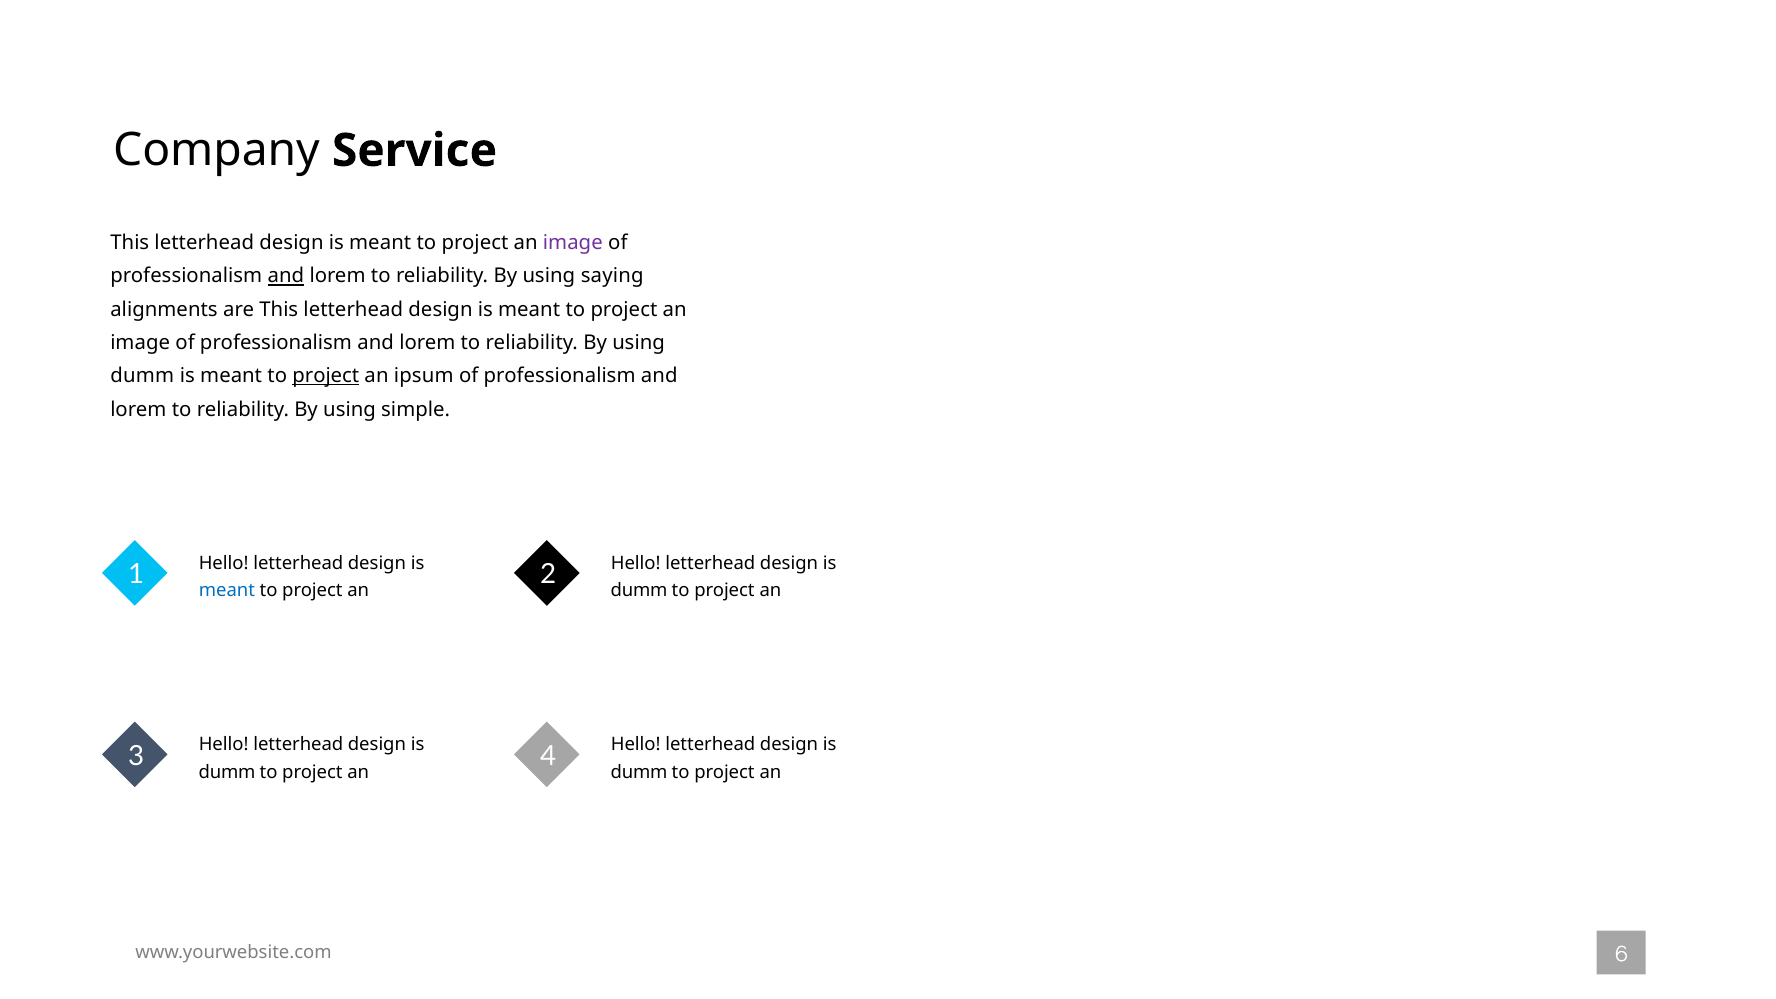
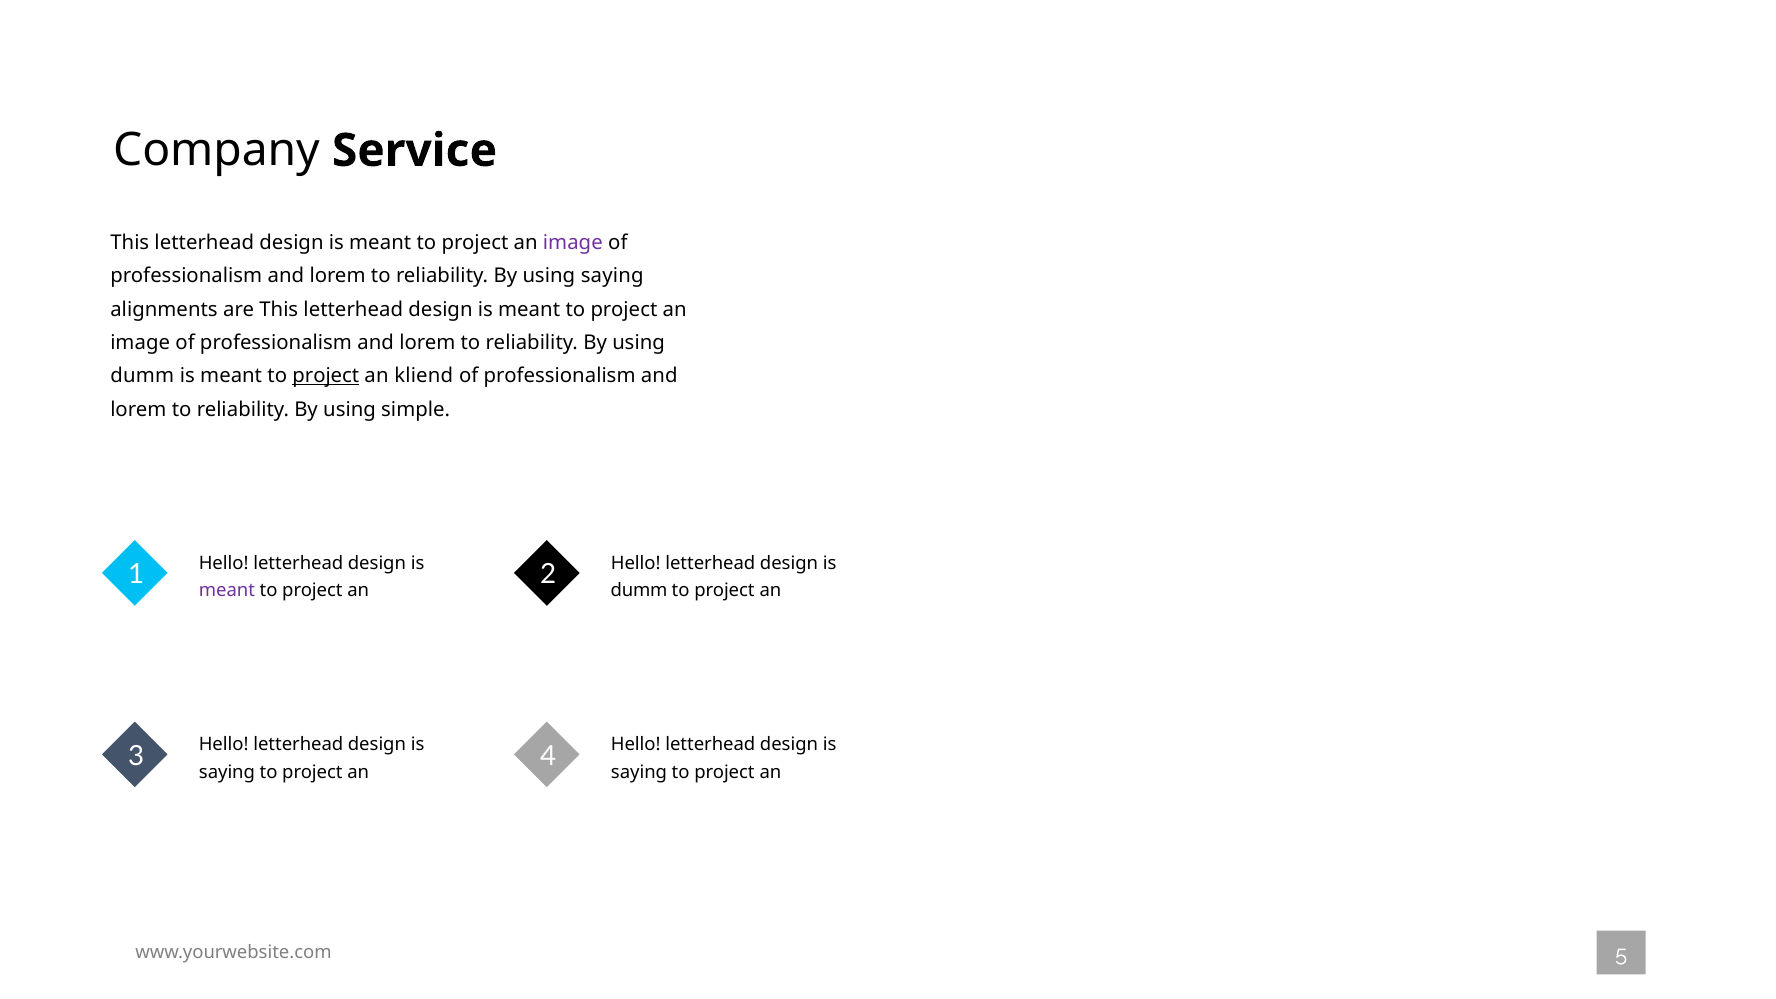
and at (286, 276) underline: present -> none
ipsum: ipsum -> kliend
meant at (227, 591) colour: blue -> purple
dumm at (227, 772): dumm -> saying
dumm at (639, 772): dumm -> saying
6: 6 -> 5
